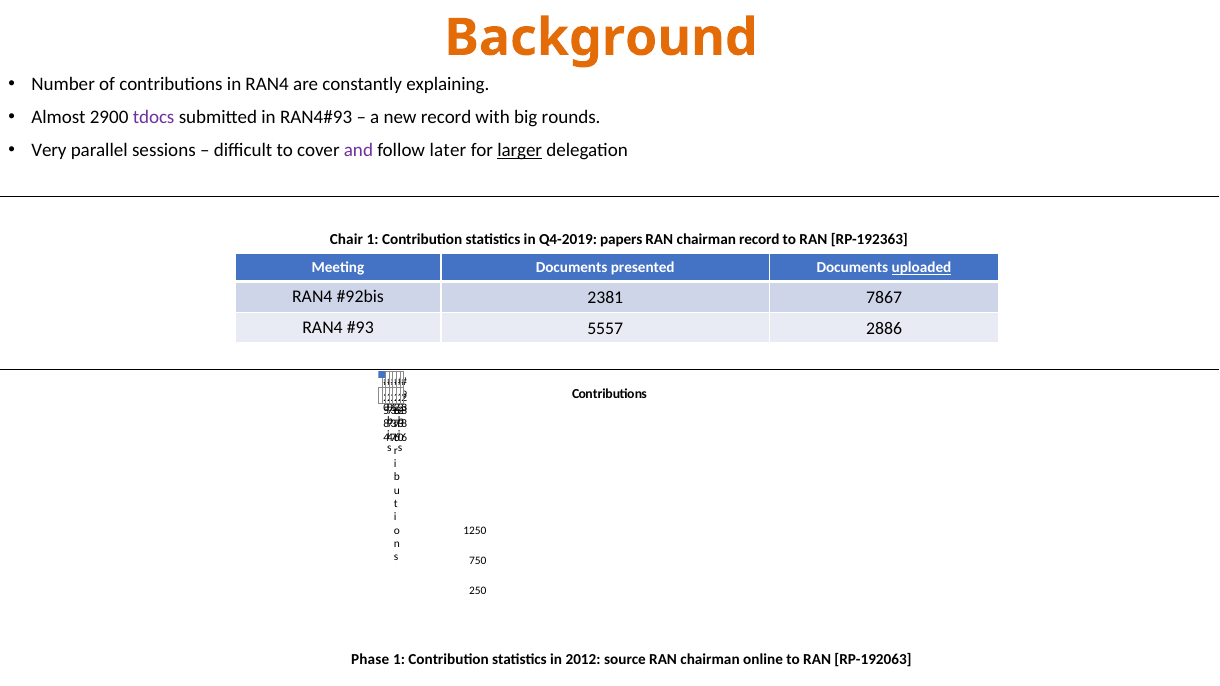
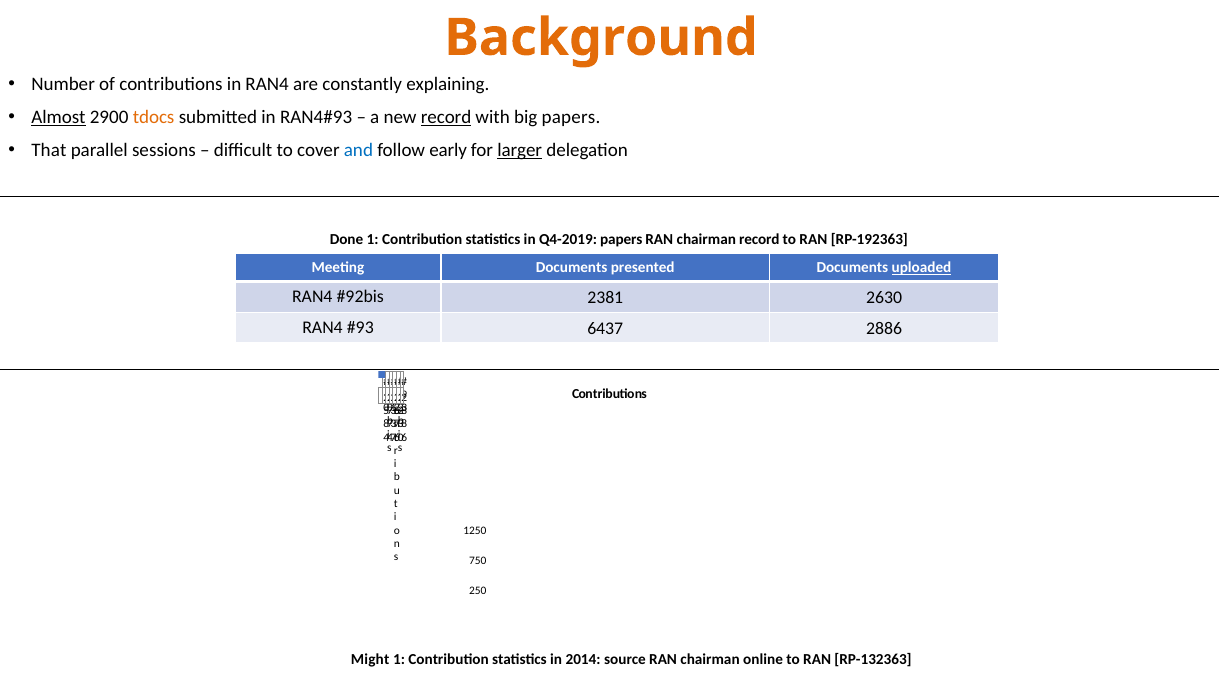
Almost underline: none -> present
tdocs colour: purple -> orange
record at (446, 117) underline: none -> present
big rounds: rounds -> papers
Very: Very -> That
and colour: purple -> blue
later: later -> early
Chair: Chair -> Done
7867: 7867 -> 2630
5557: 5557 -> 6437
Phase: Phase -> Might
2012: 2012 -> 2014
RP-192063: RP-192063 -> RP-132363
